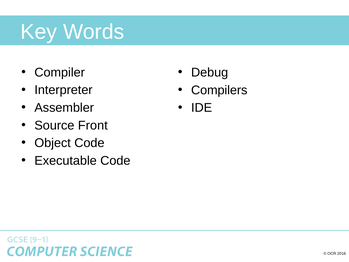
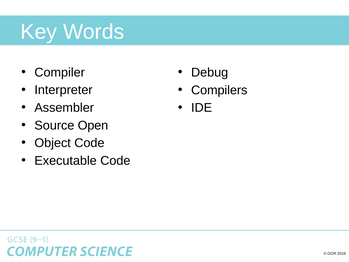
Front: Front -> Open
